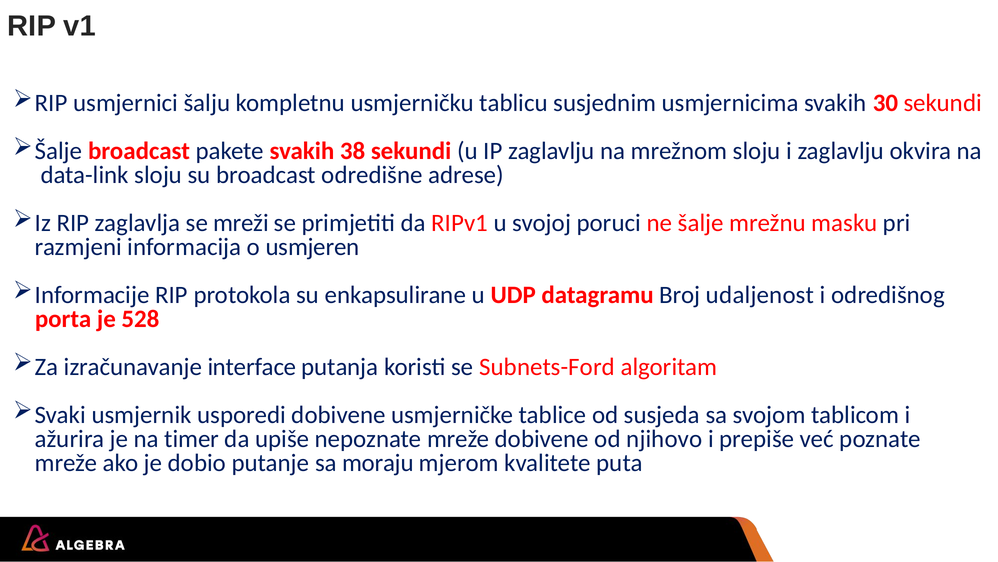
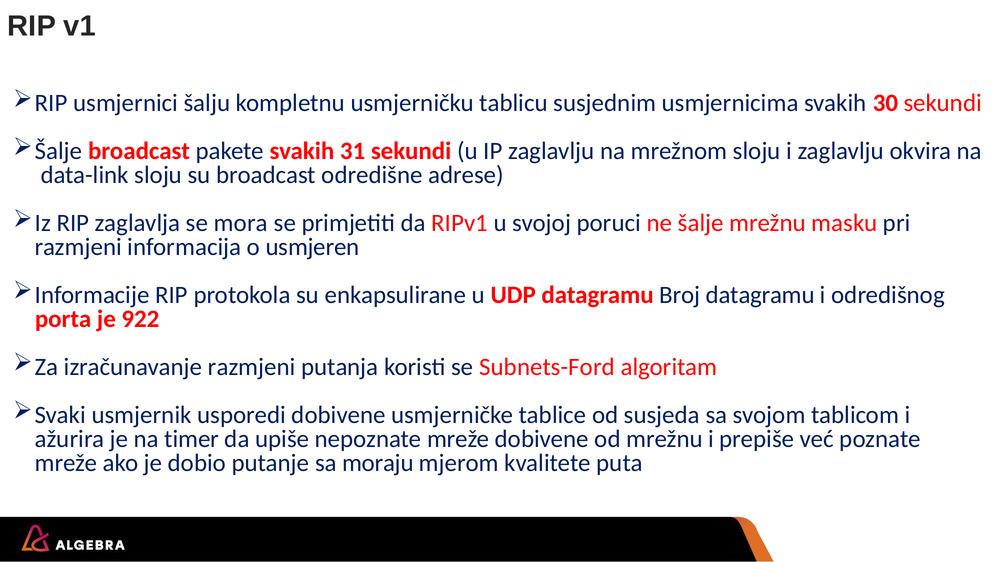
38: 38 -> 31
mreži: mreži -> mora
Broj udaljenost: udaljenost -> datagramu
528: 528 -> 922
izračunavanje interface: interface -> razmjeni
od njihovo: njihovo -> mrežnu
